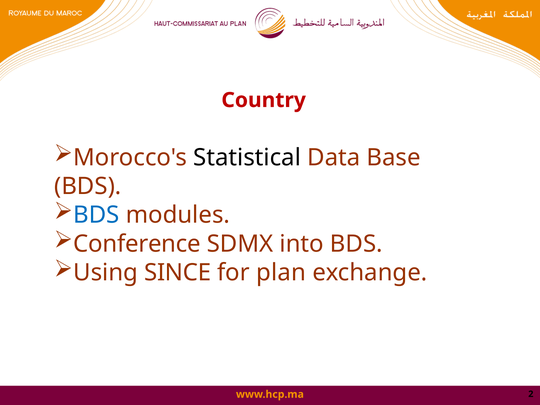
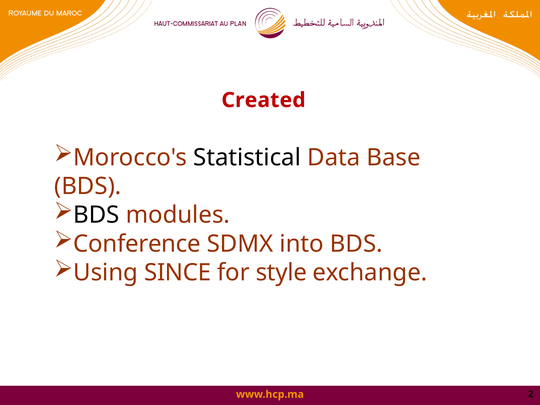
Country: Country -> Created
BDS at (96, 215) colour: blue -> black
plan: plan -> style
